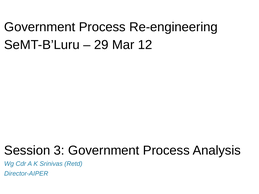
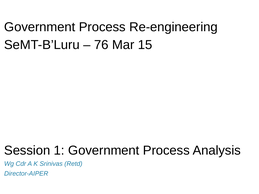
29: 29 -> 76
12: 12 -> 15
3: 3 -> 1
